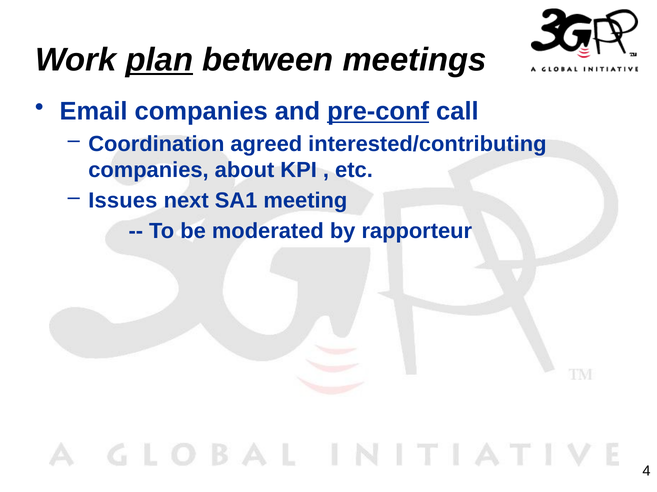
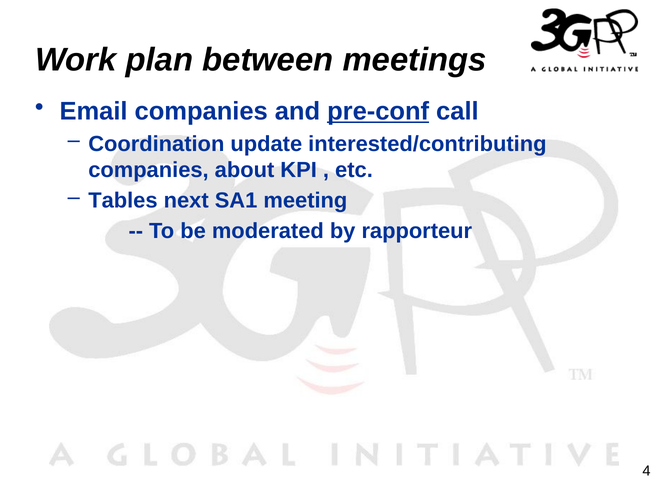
plan underline: present -> none
agreed: agreed -> update
Issues: Issues -> Tables
